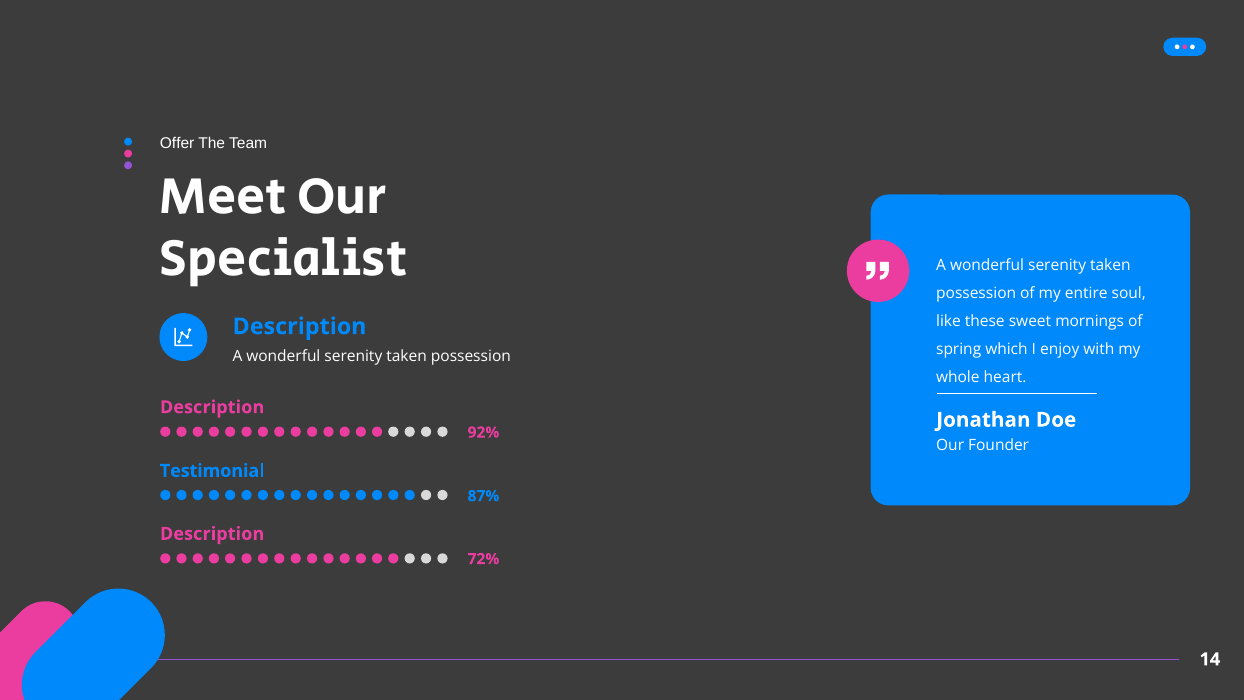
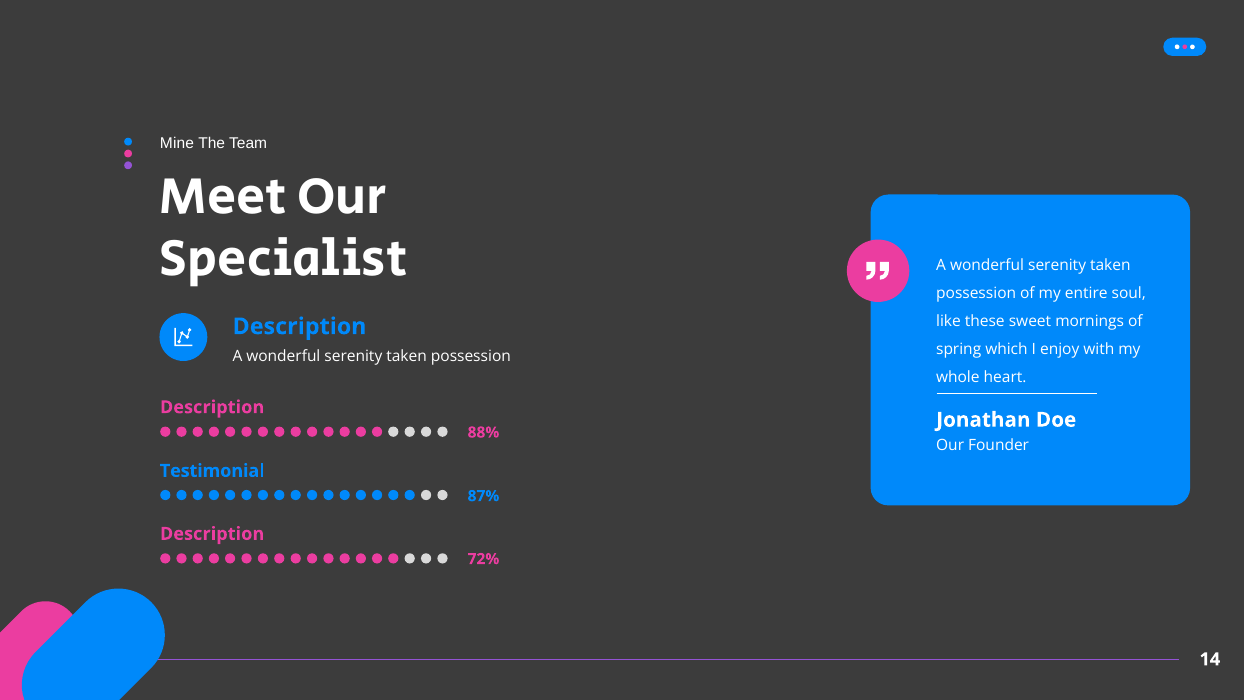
Offer: Offer -> Mine
92%: 92% -> 88%
